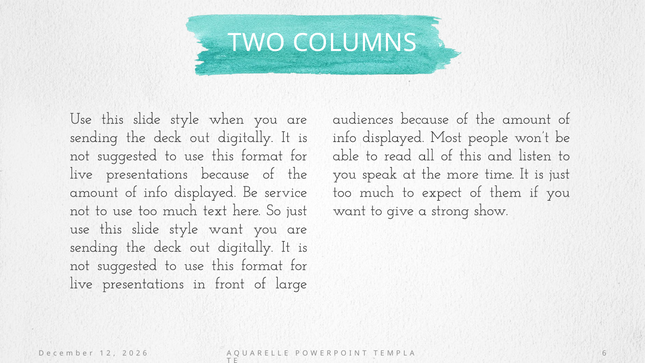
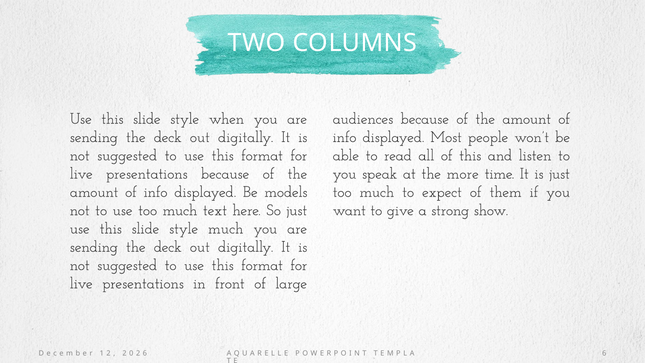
service: service -> models
style want: want -> much
